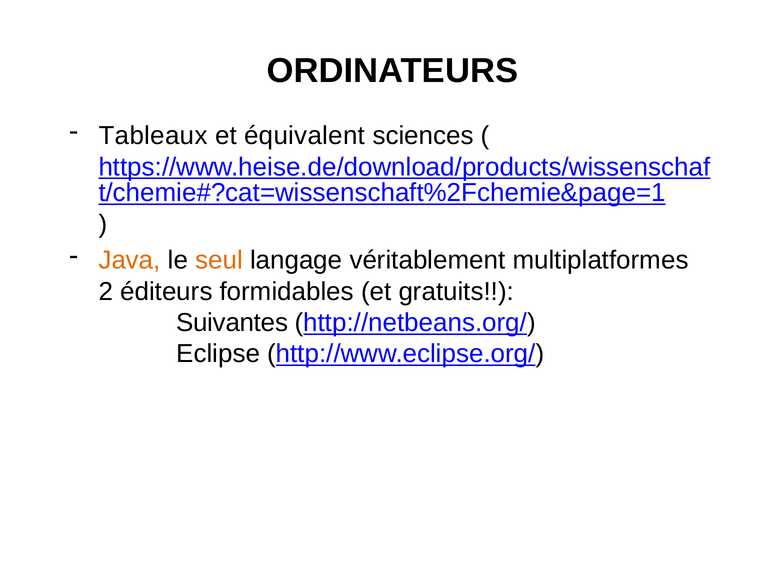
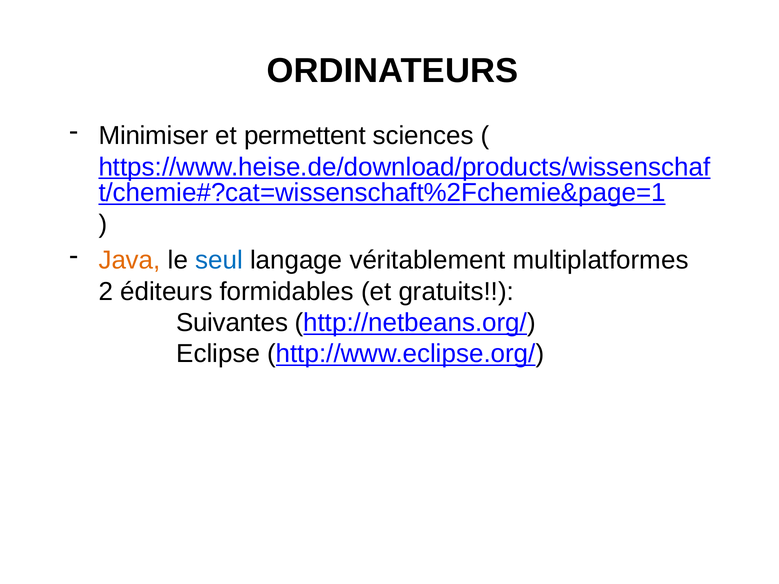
Tableaux: Tableaux -> Minimiser
équivalent: équivalent -> permettent
seul colour: orange -> blue
